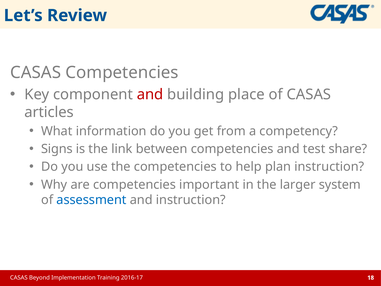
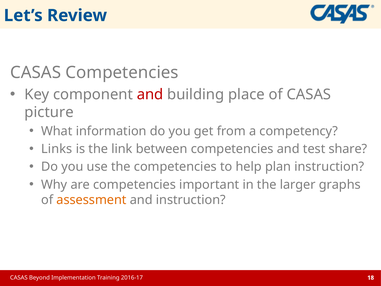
articles: articles -> picture
Signs: Signs -> Links
system: system -> graphs
assessment colour: blue -> orange
